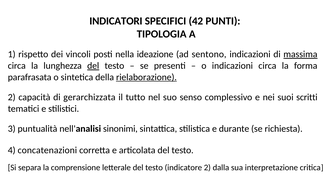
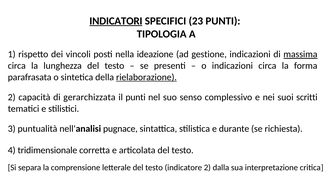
INDICATORI underline: none -> present
42: 42 -> 23
sentono: sentono -> gestione
del at (93, 66) underline: present -> none
il tutto: tutto -> punti
sinonimi: sinonimi -> pugnace
concatenazioni: concatenazioni -> tridimensionale
